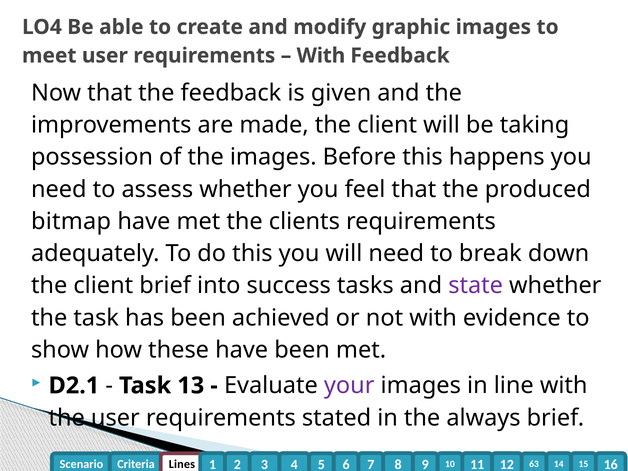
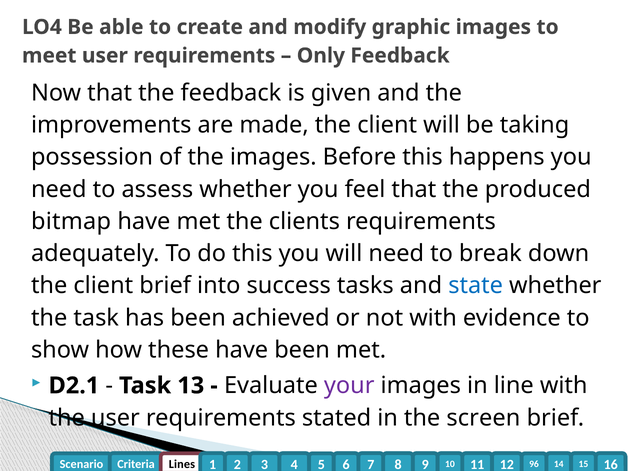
With at (321, 56): With -> Only
state colour: purple -> blue
always: always -> screen
63: 63 -> 96
